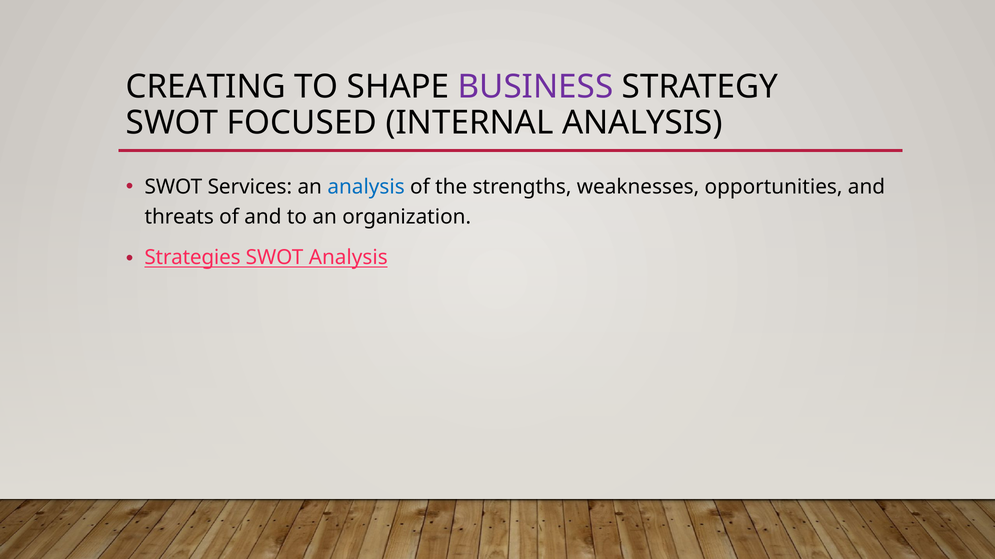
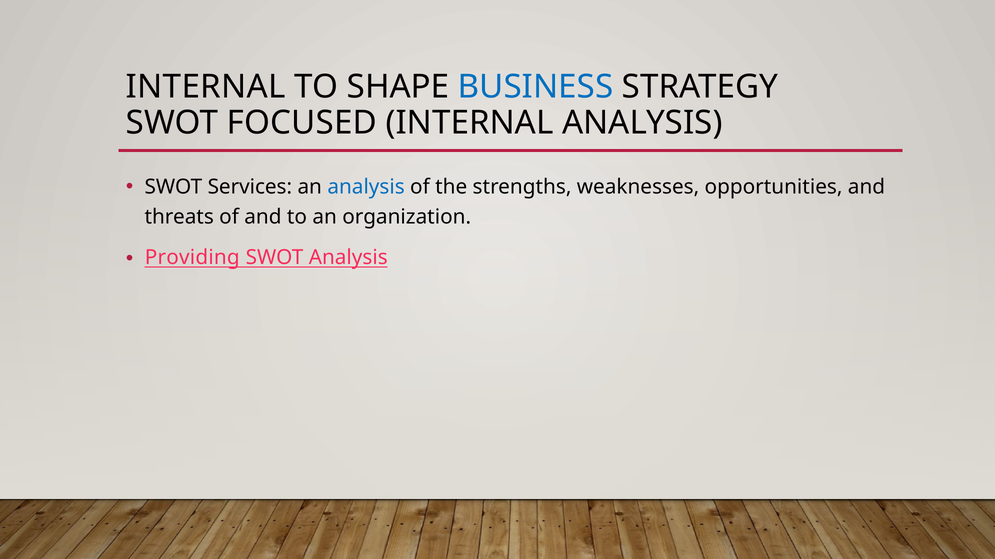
CREATING at (206, 87): CREATING -> INTERNAL
BUSINESS colour: purple -> blue
Strategies: Strategies -> Providing
